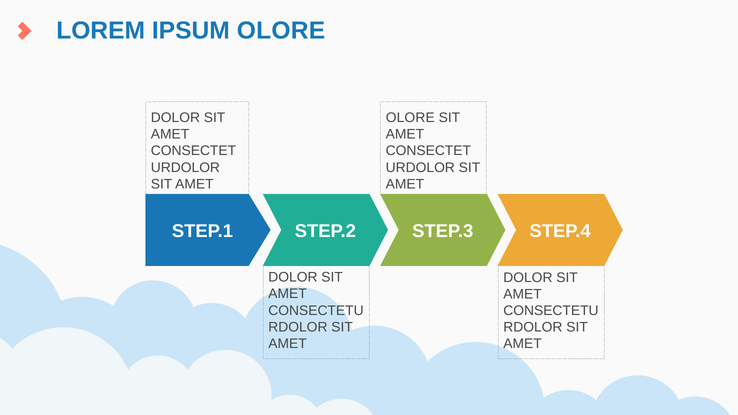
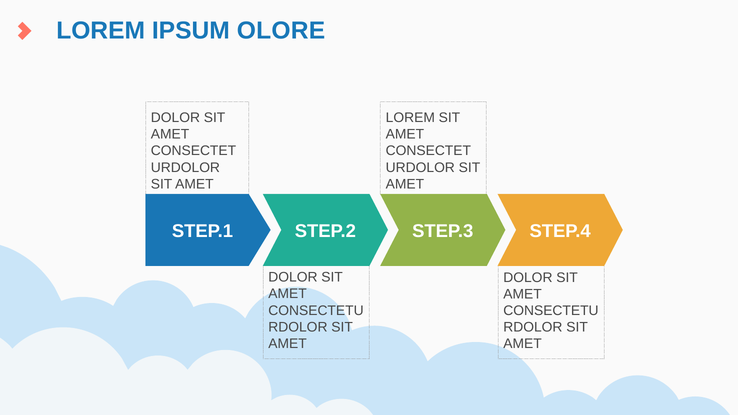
OLORE at (410, 118): OLORE -> LOREM
